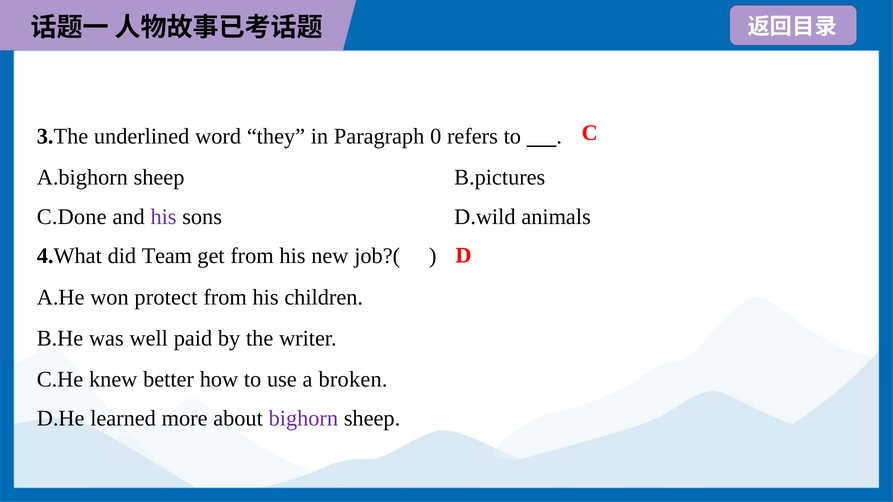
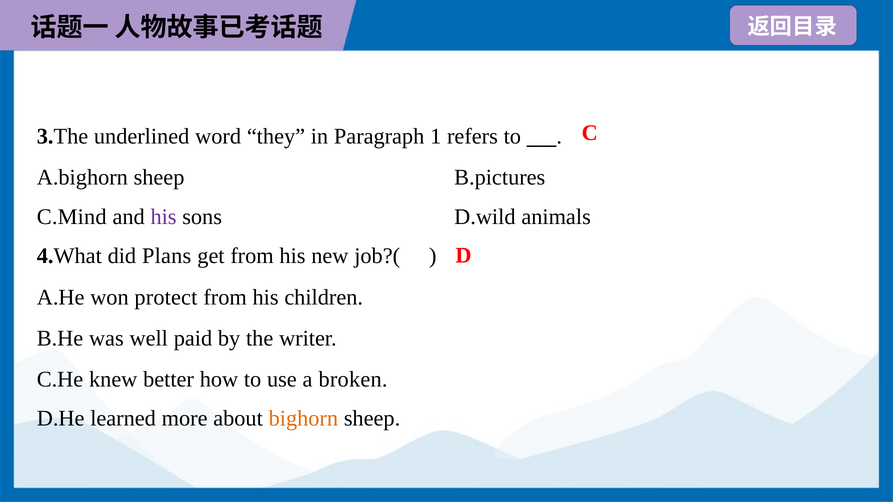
0: 0 -> 1
C.Done: C.Done -> C.Mind
Team: Team -> Plans
bighorn colour: purple -> orange
